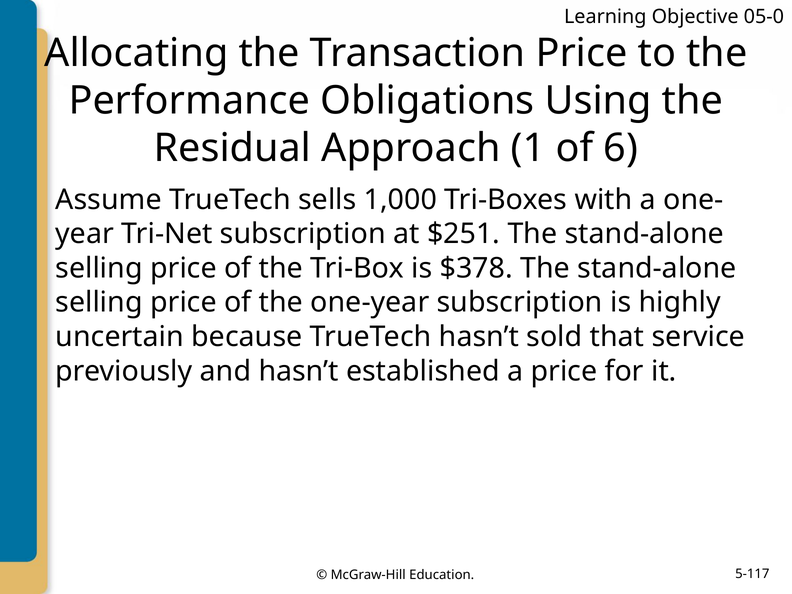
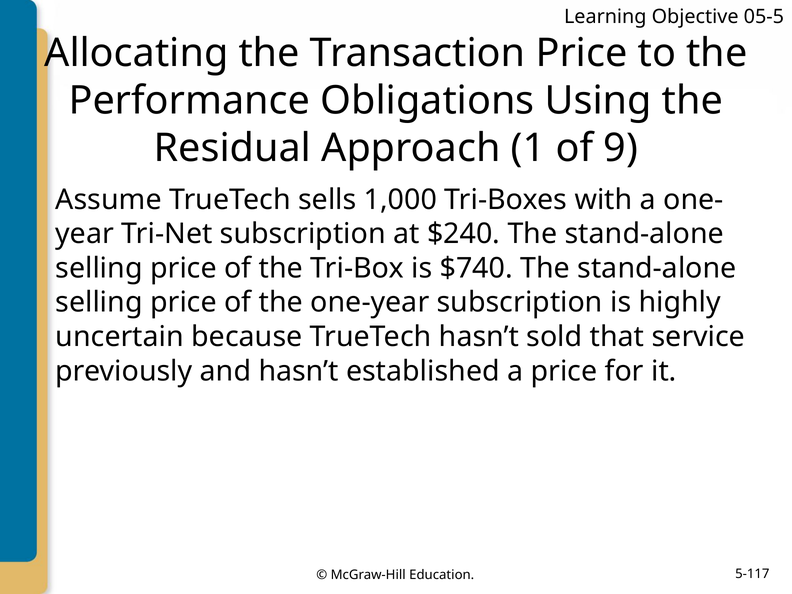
05-0: 05-0 -> 05-5
6: 6 -> 9
$251: $251 -> $240
$378: $378 -> $740
